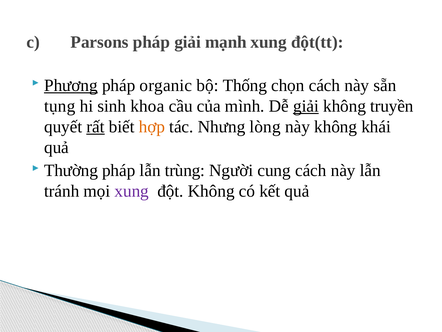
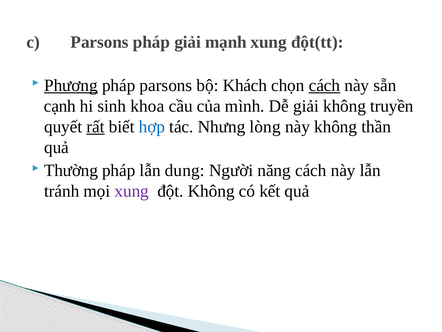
pháp organic: organic -> parsons
Thống: Thống -> Khách
cách at (324, 85) underline: none -> present
tụng: tụng -> cạnh
giải at (306, 106) underline: present -> none
hợp colour: orange -> blue
khái: khái -> thần
trùng: trùng -> dung
cung: cung -> năng
